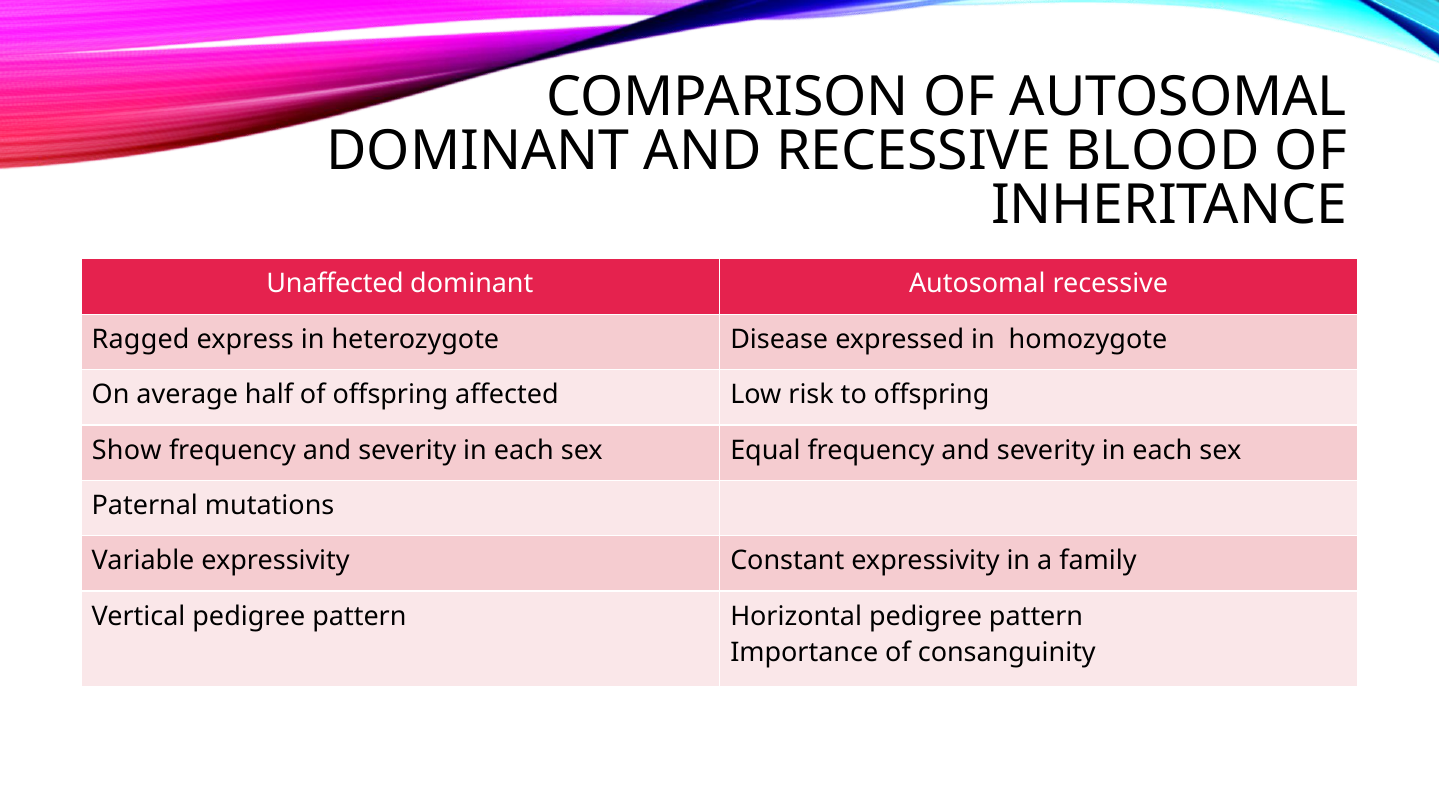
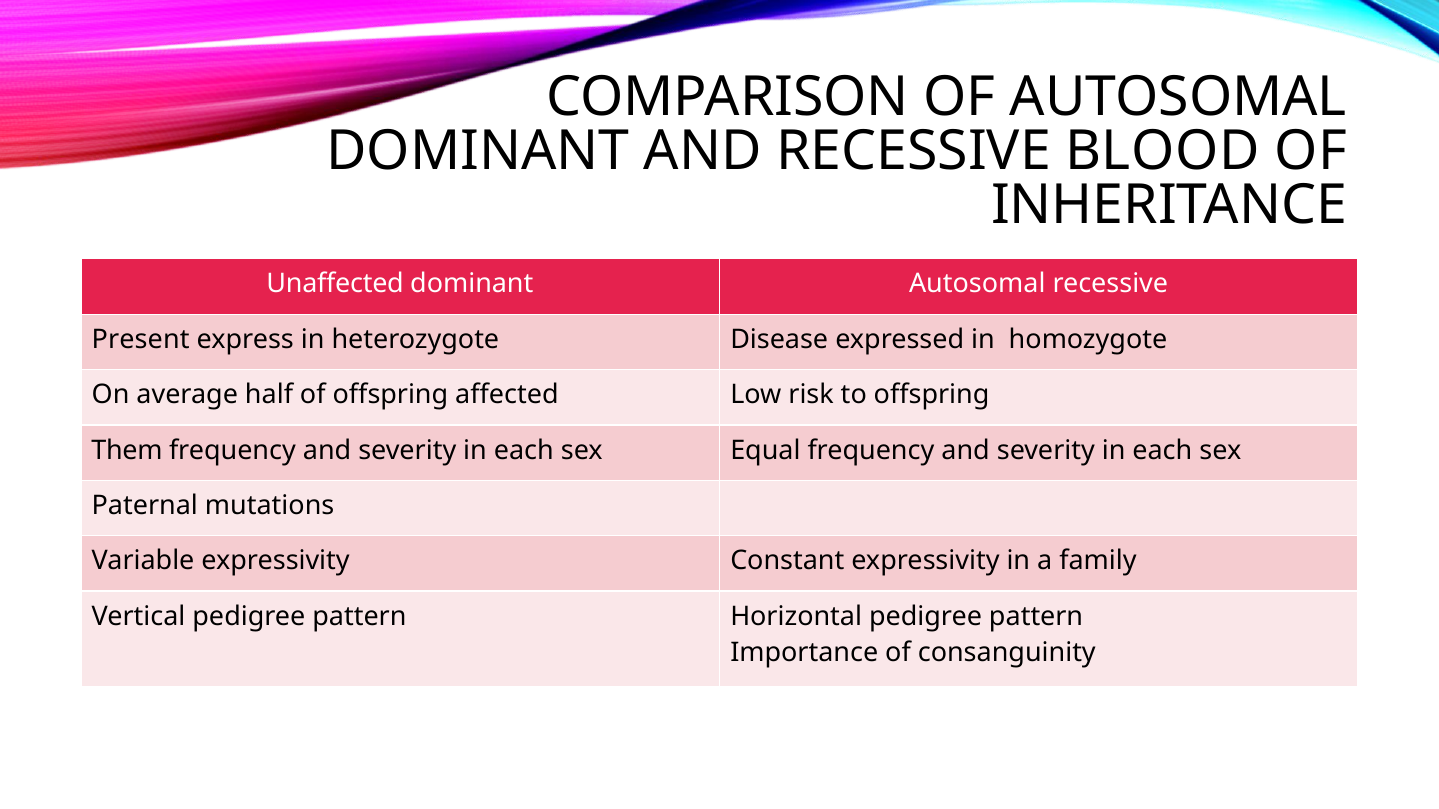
Ragged: Ragged -> Present
Show: Show -> Them
